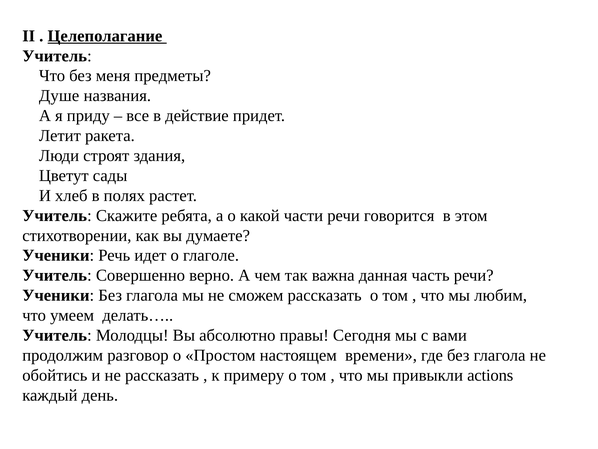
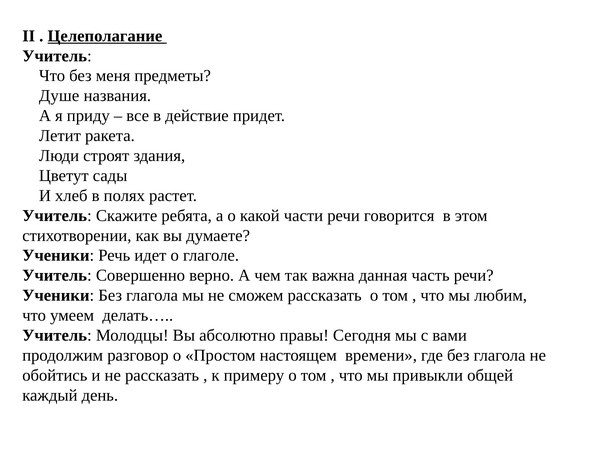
actions: actions -> общей
